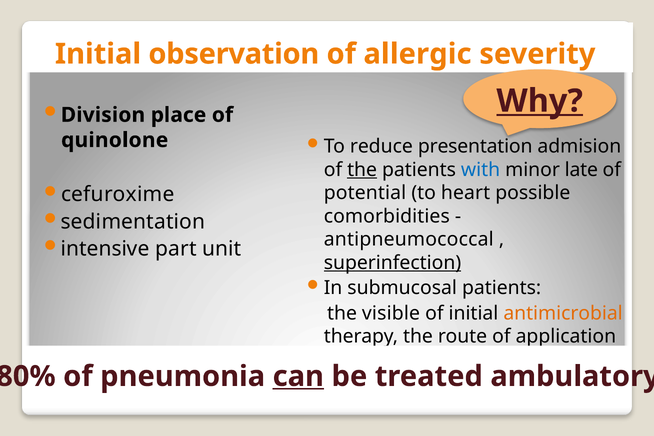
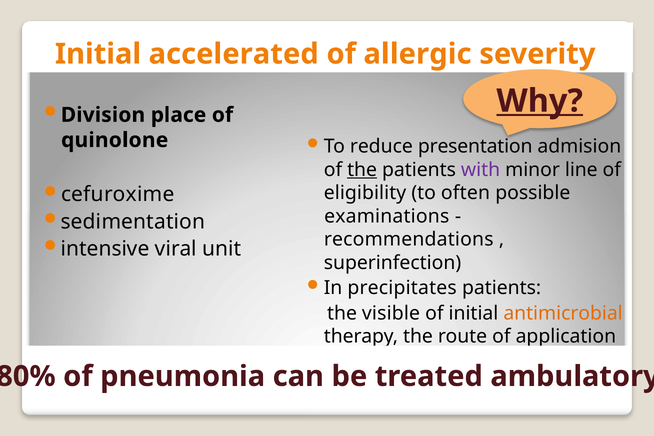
observation: observation -> accelerated
with colour: blue -> purple
late: late -> line
potential: potential -> eligibility
heart: heart -> often
comorbidities: comorbidities -> examinations
antipneumococcal: antipneumococcal -> recommendations
part: part -> viral
superinfection underline: present -> none
submucosal: submucosal -> precipitates
can underline: present -> none
